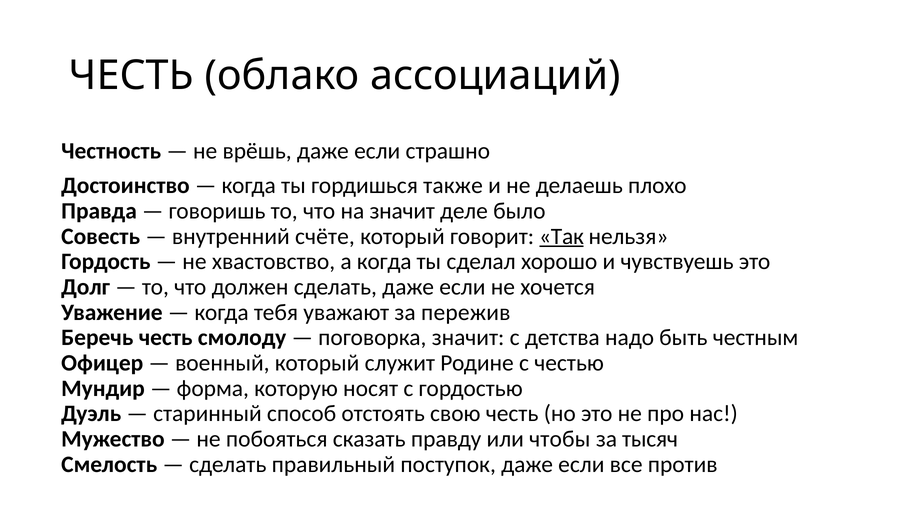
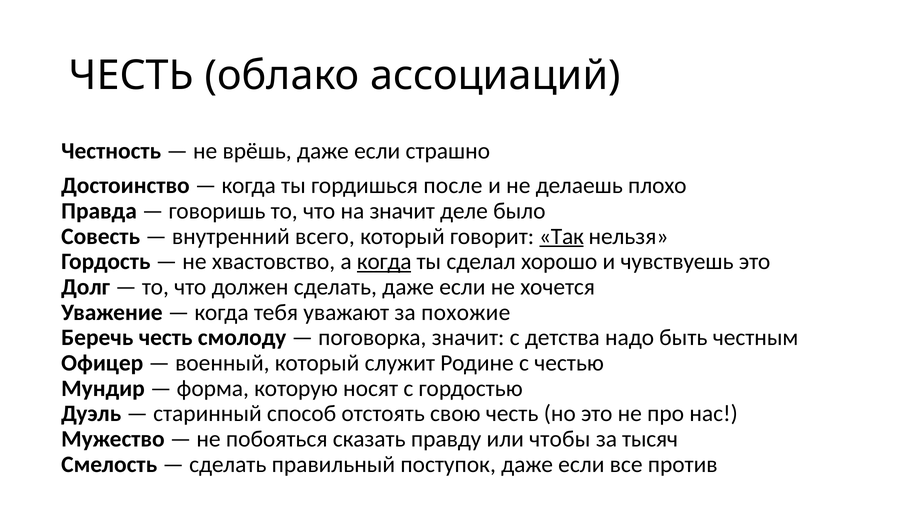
также: также -> после
счёте: счёте -> всего
когда at (384, 262) underline: none -> present
пережив: пережив -> похожие
